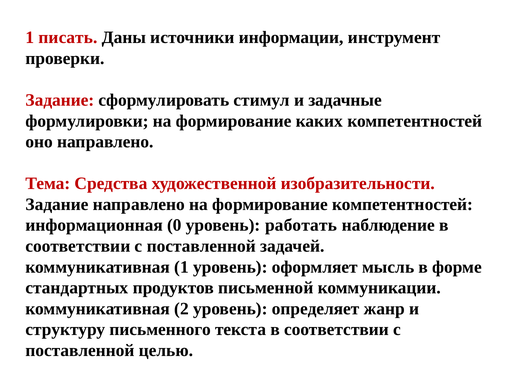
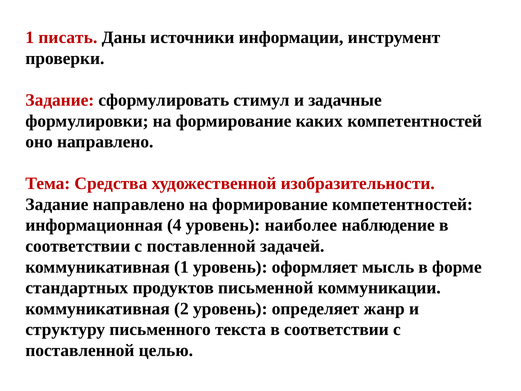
0: 0 -> 4
работать: работать -> наиболее
